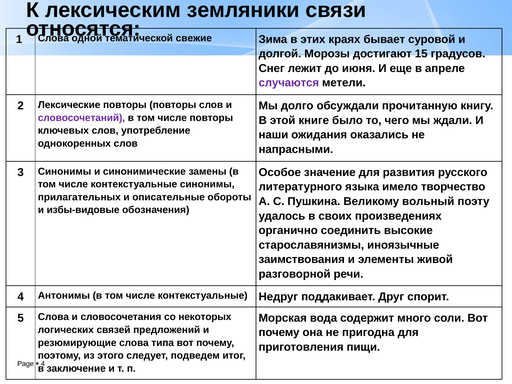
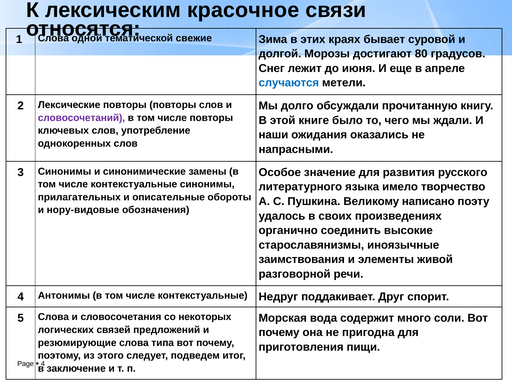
земляники: земляники -> красочное
15: 15 -> 80
случаются colour: purple -> blue
вольный: вольный -> написано
избы-видовые: избы-видовые -> нору-видовые
